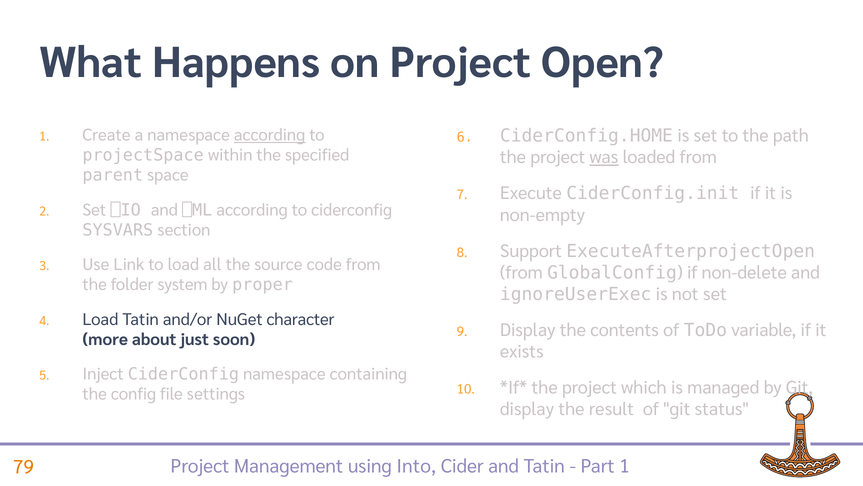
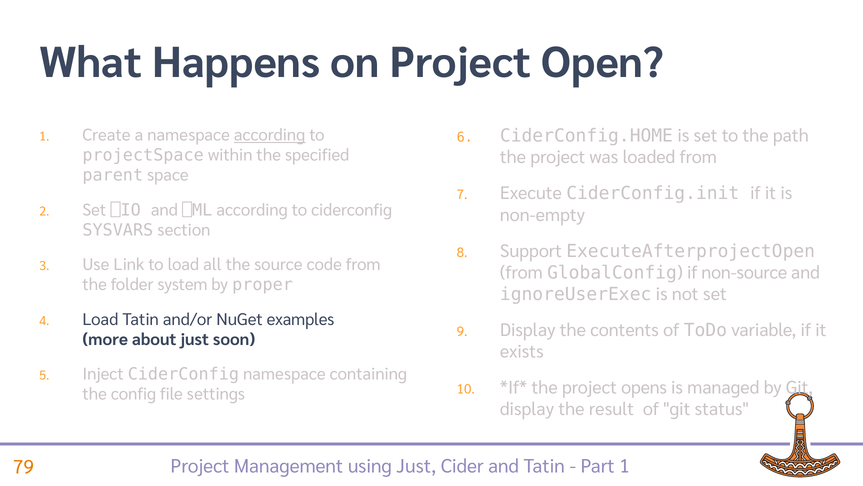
was underline: present -> none
non-delete: non-delete -> non-source
character: character -> examples
which: which -> opens
Into at (416, 466): Into -> Just
